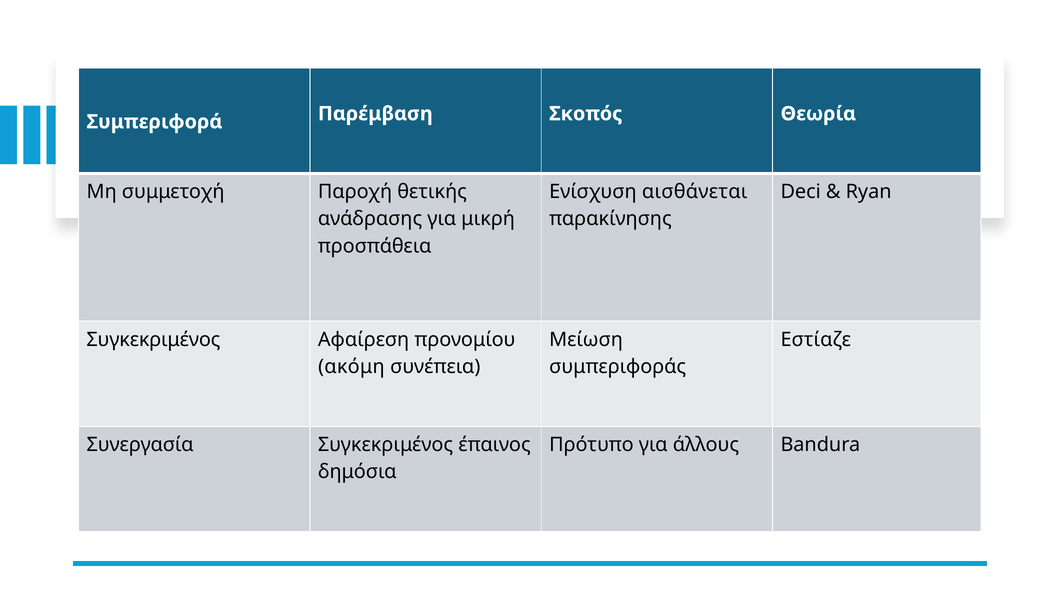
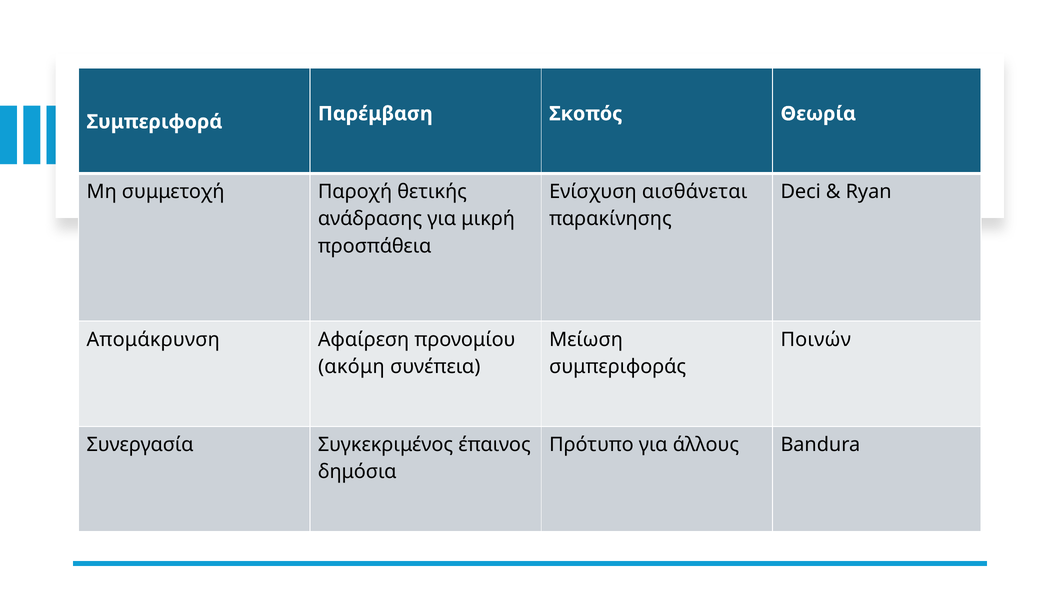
Συγκεκριμένος at (153, 340): Συγκεκριμένος -> Απομάκρυνση
Εστίαζε: Εστίαζε -> Ποινών
